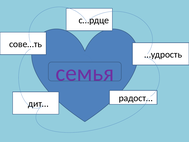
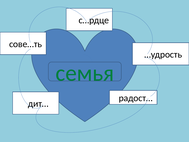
семья colour: purple -> green
